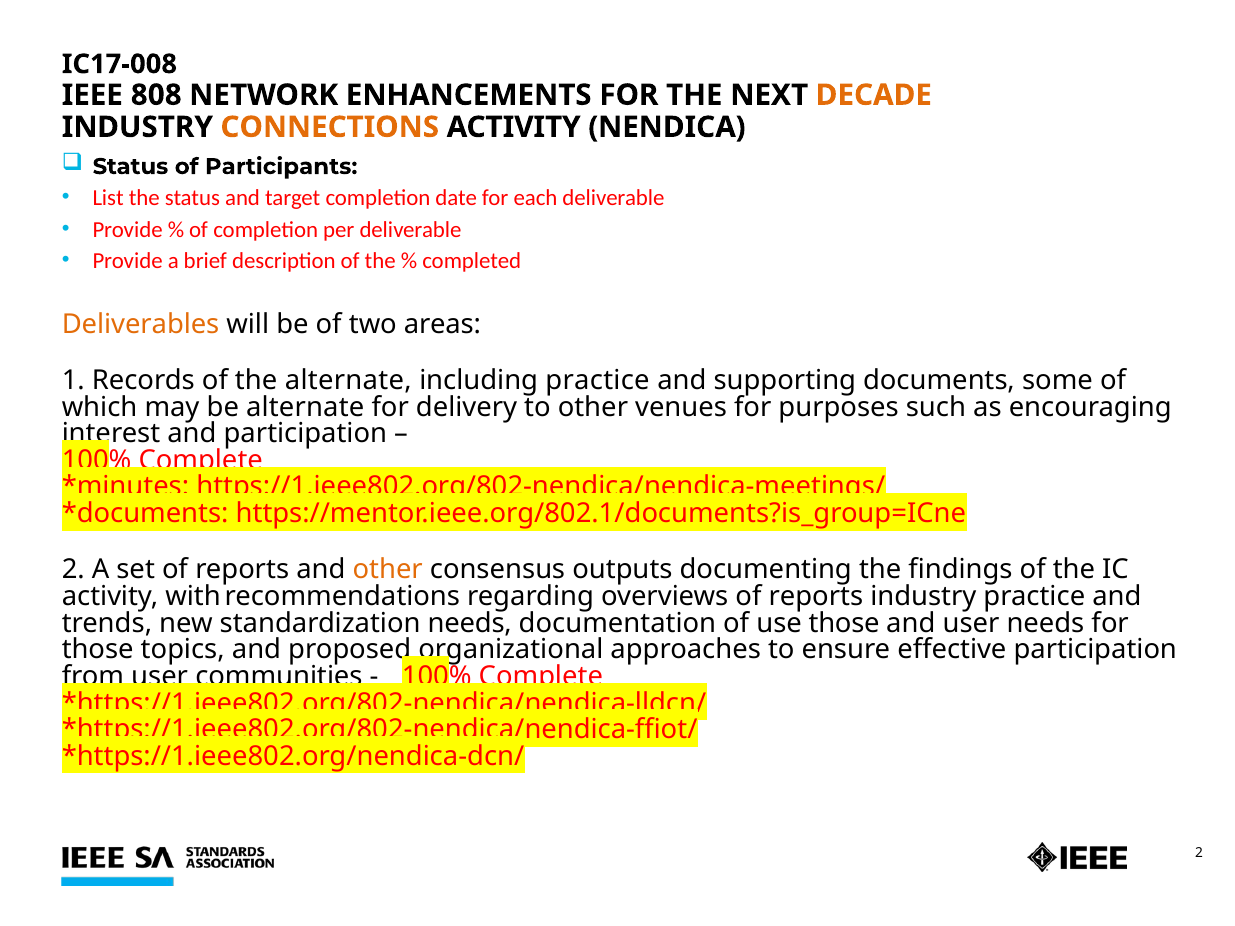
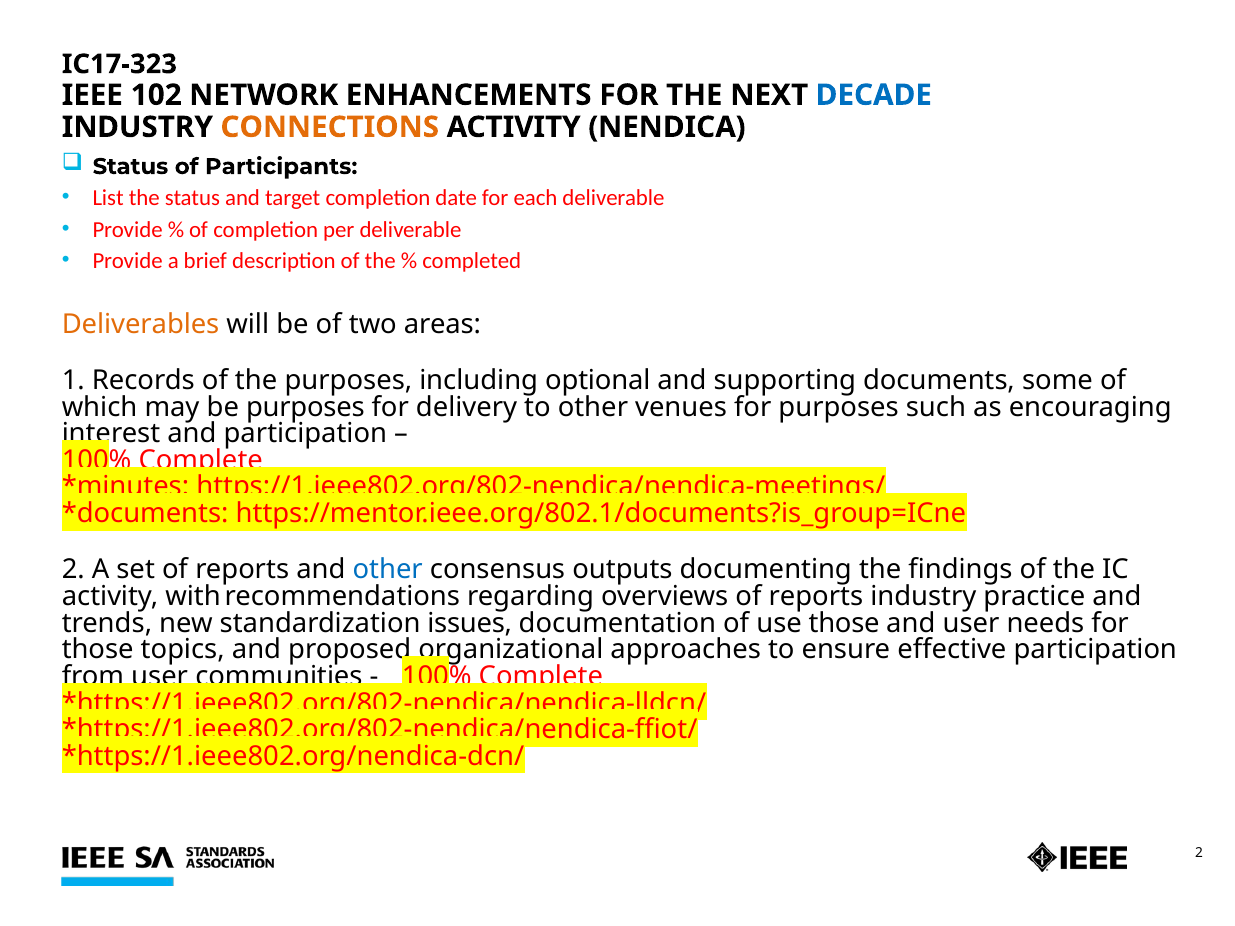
IC17-008: IC17-008 -> IC17-323
808: 808 -> 102
DECADE colour: orange -> blue
the alternate: alternate -> purposes
including practice: practice -> optional
be alternate: alternate -> purposes
other at (388, 570) colour: orange -> blue
standardization needs: needs -> issues
